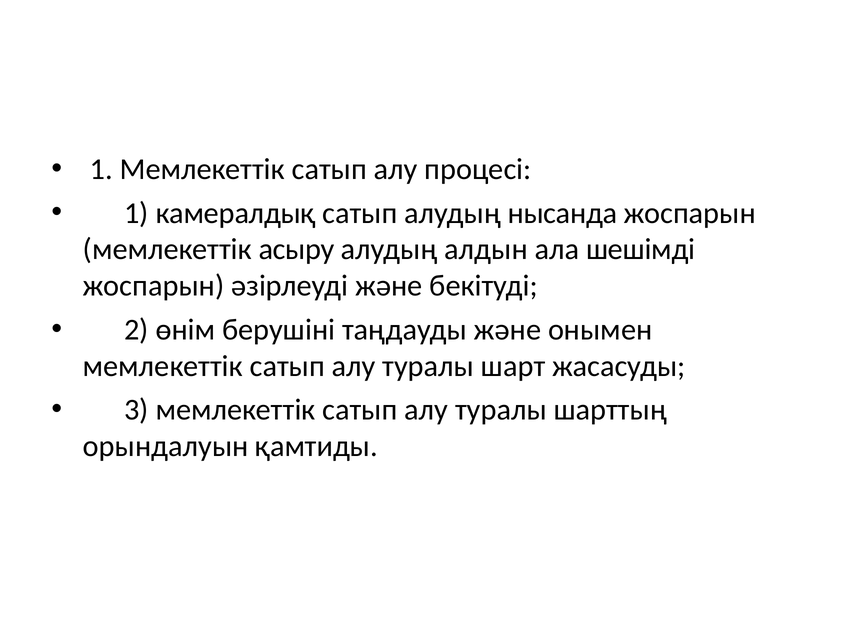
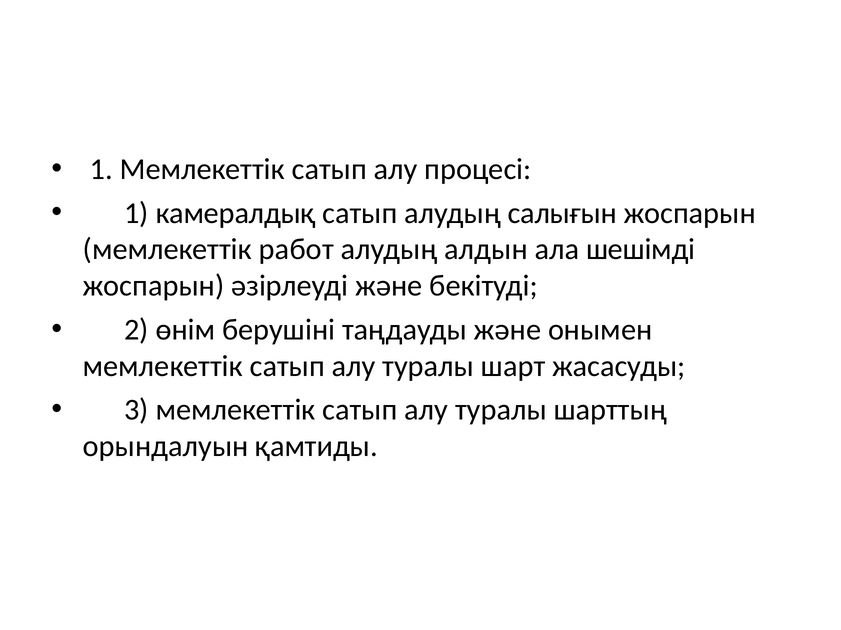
нысанда: нысанда -> салығын
асыру: асыру -> работ
